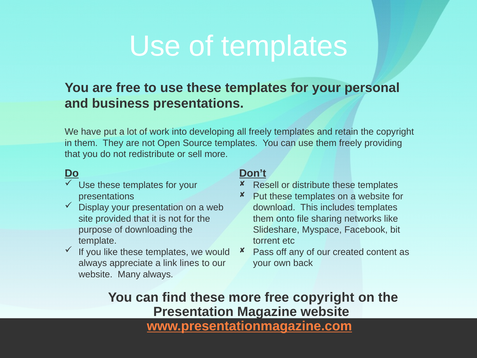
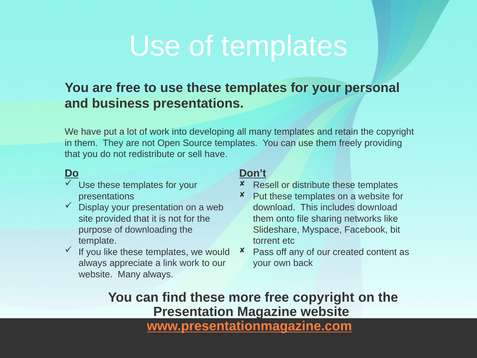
all freely: freely -> many
sell more: more -> have
includes templates: templates -> download
link lines: lines -> work
